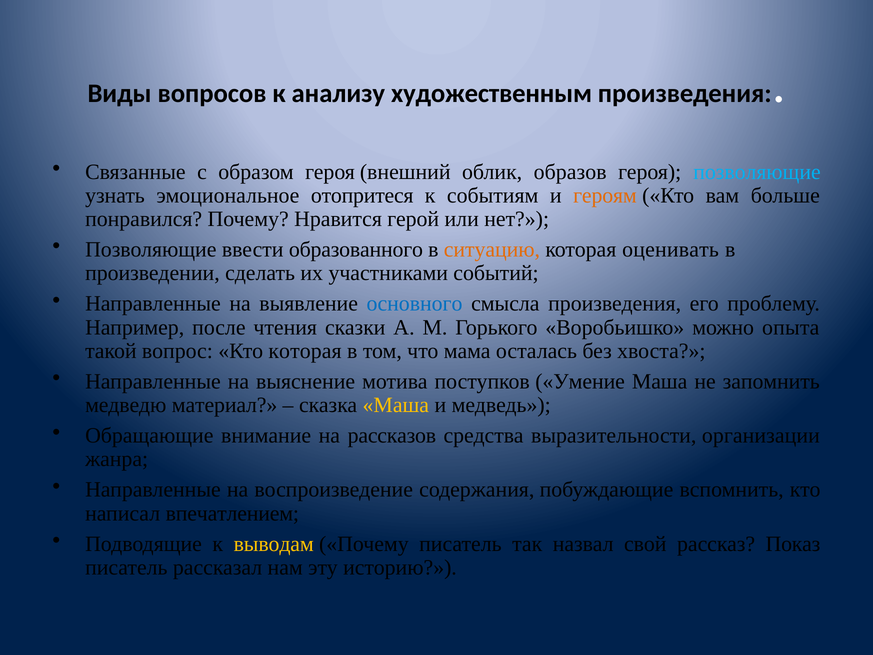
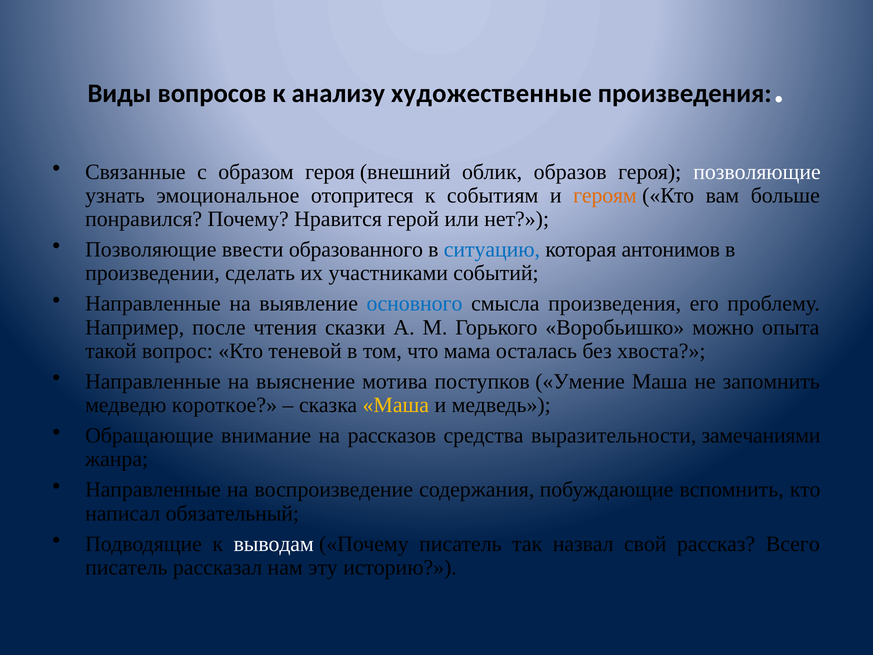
художественным: художественным -> художественные
позволяющие at (757, 172) colour: light blue -> white
ситуацию colour: orange -> blue
оценивать: оценивать -> антонимов
Кто которая: которая -> теневой
материал: материал -> короткое
организации: организации -> замечаниями
впечатлением: впечатлением -> обязательный
выводам colour: yellow -> white
Показ: Показ -> Всего
